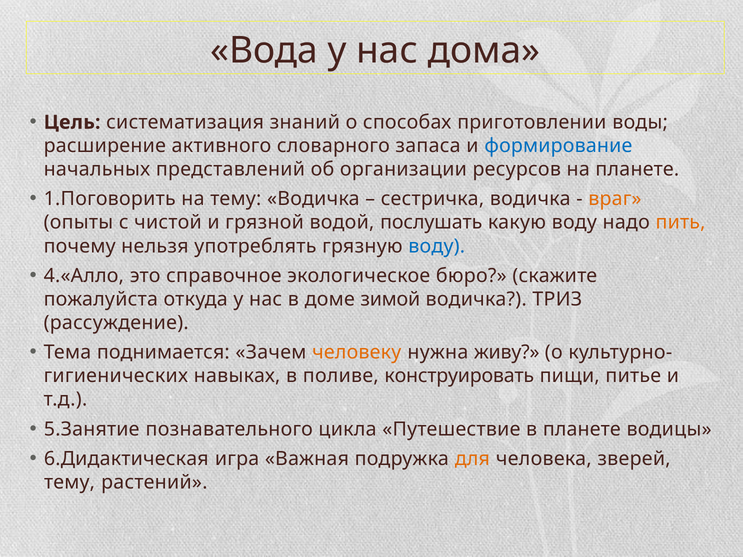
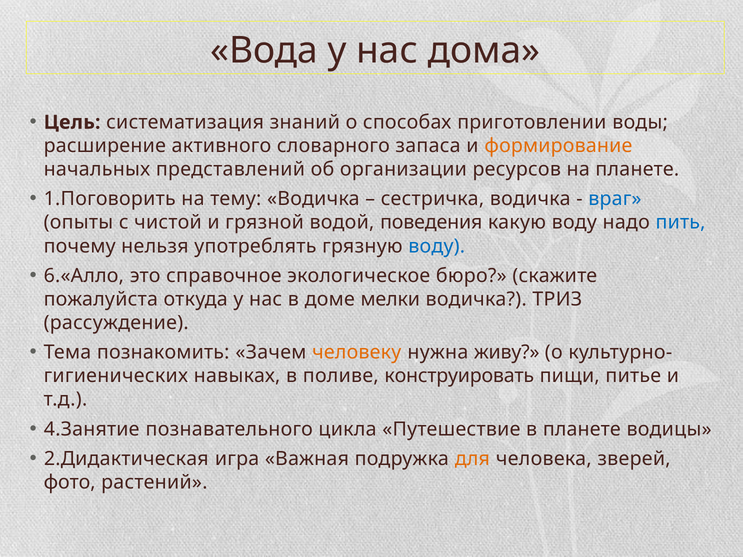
формирование colour: blue -> orange
враг colour: orange -> blue
послушать: послушать -> поведения
пить colour: orange -> blue
4.«Алло: 4.«Алло -> 6.«Алло
зимой: зимой -> мелки
поднимается: поднимается -> познакомить
5.Занятие: 5.Занятие -> 4.Занятие
6.Дидактическая: 6.Дидактическая -> 2.Дидактическая
тему at (69, 483): тему -> фото
